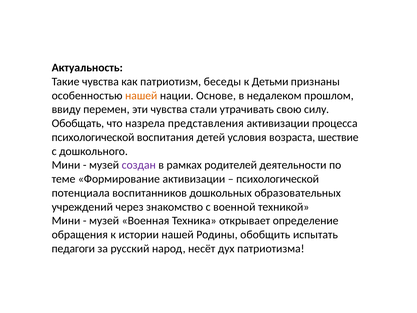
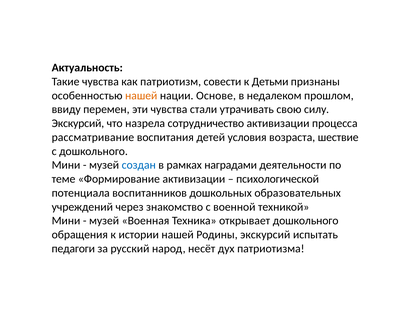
беседы: беседы -> совести
Обобщать at (78, 123): Обобщать -> Экскурсий
представления: представления -> сотрудничество
психологической at (93, 137): психологической -> рассматривание
создан colour: purple -> blue
родителей: родителей -> наградами
открывает определение: определение -> дошкольного
Родины обобщить: обобщить -> экскурсий
